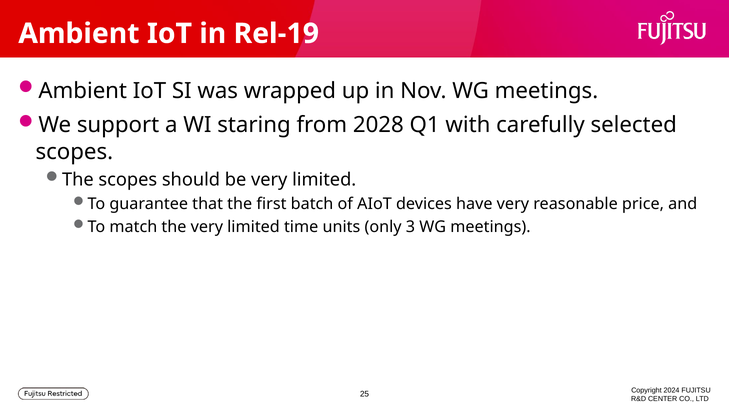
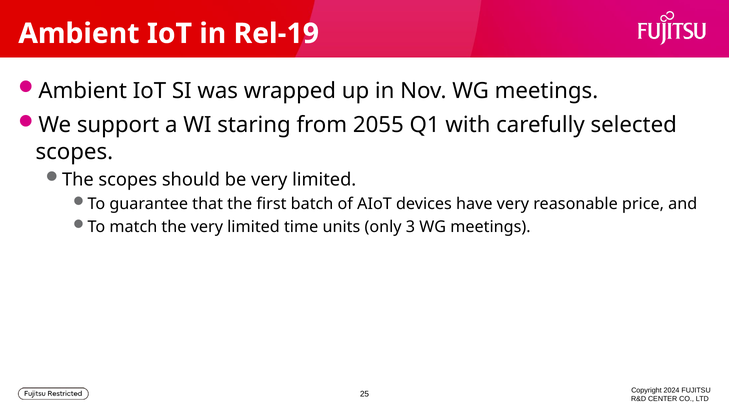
2028: 2028 -> 2055
